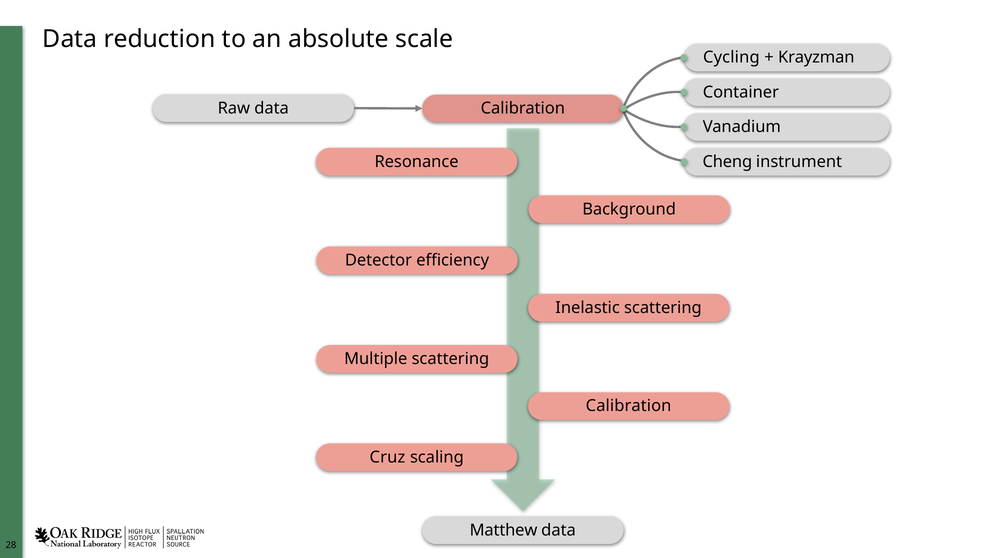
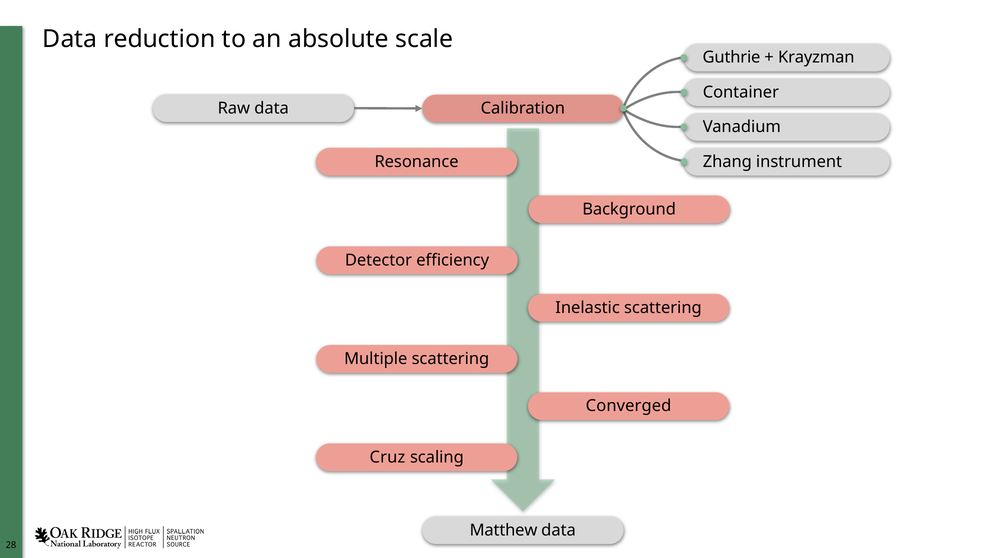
Cycling: Cycling -> Guthrie
Cheng: Cheng -> Zhang
Calibration at (629, 406): Calibration -> Converged
